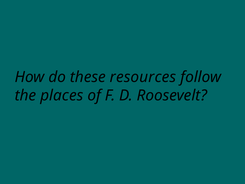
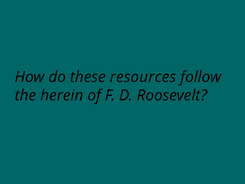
places: places -> herein
